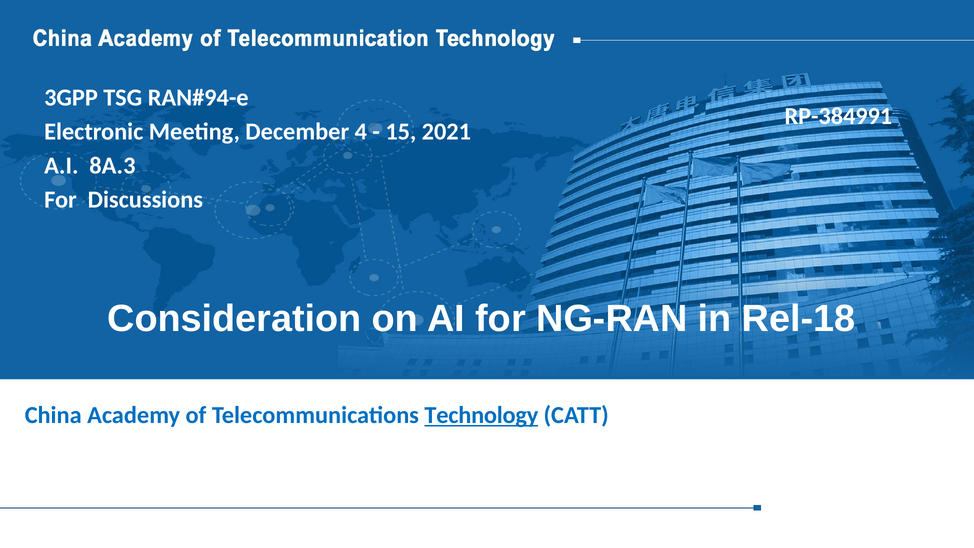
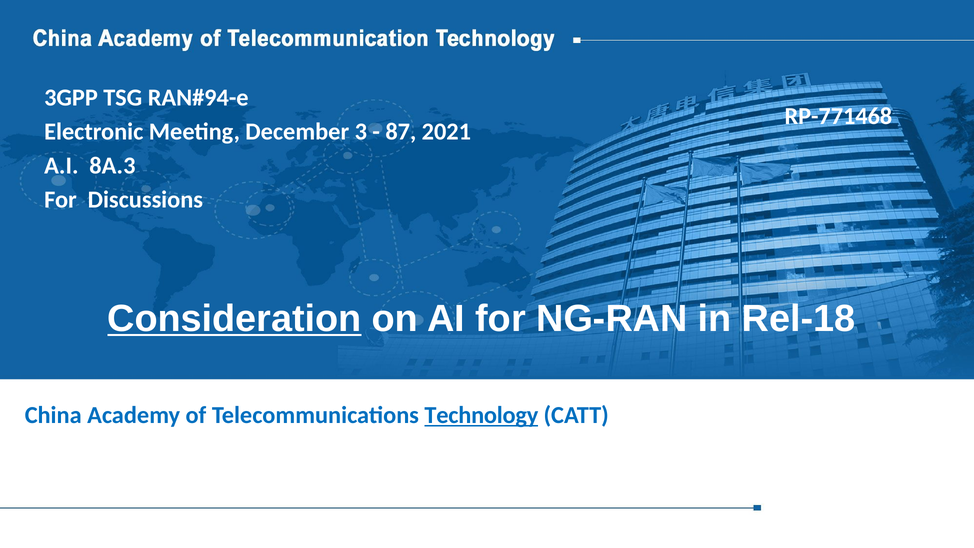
RP-384991: RP-384991 -> RP-771468
4: 4 -> 3
15: 15 -> 87
Consideration underline: none -> present
